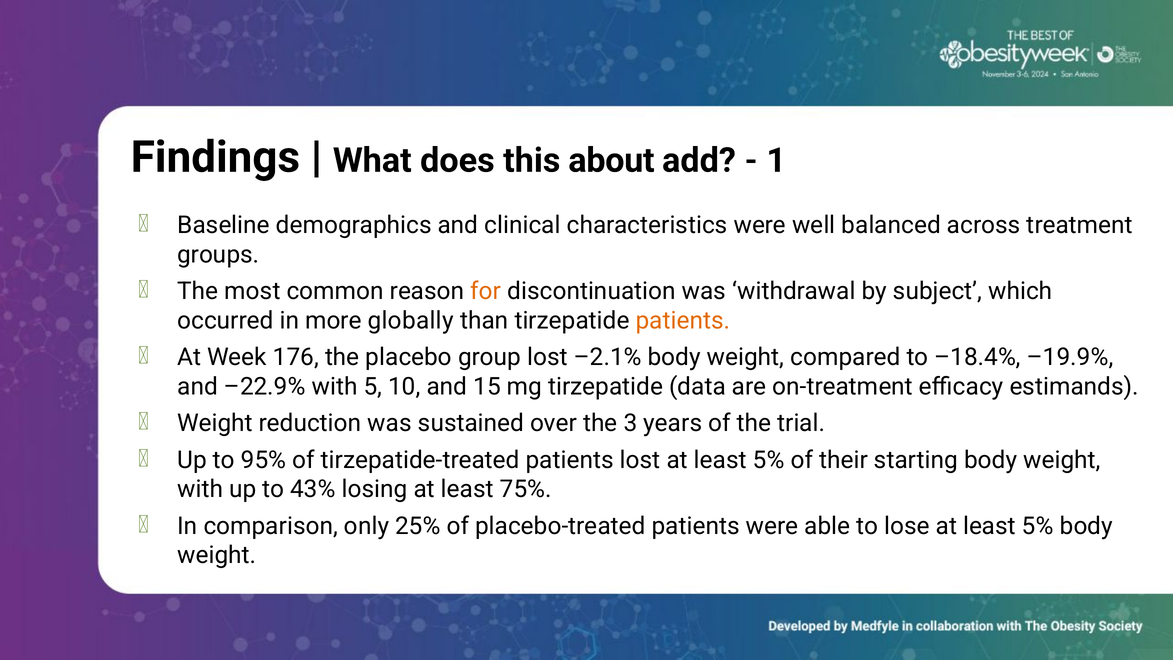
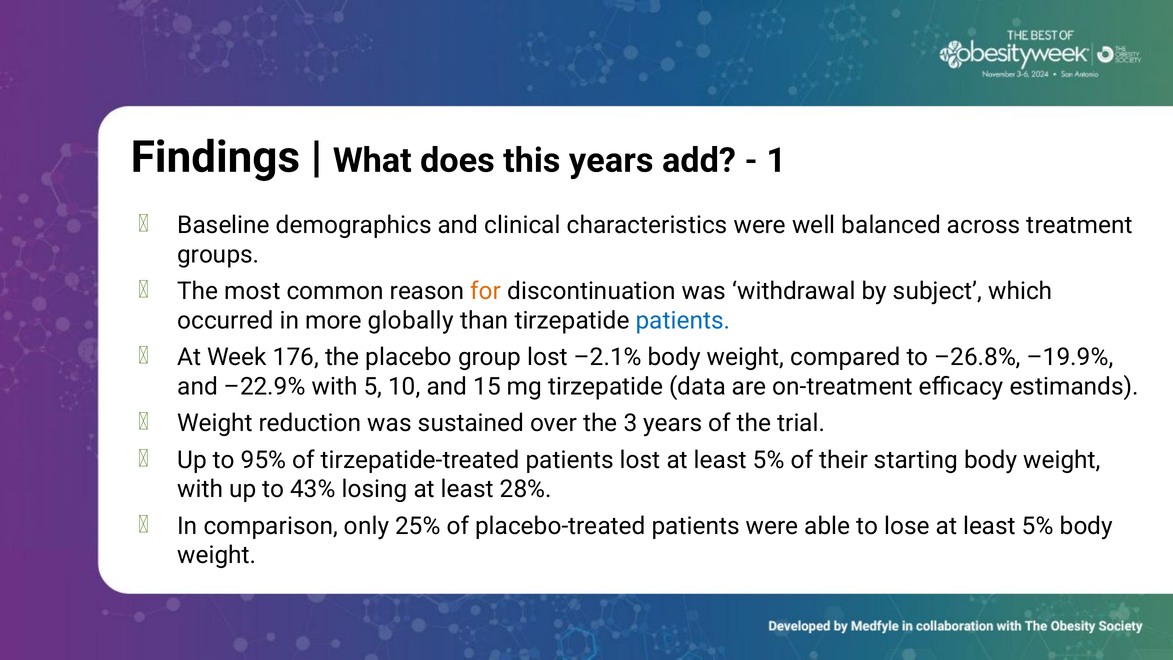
this about: about -> years
patients at (683, 320) colour: orange -> blue
–18.4%: –18.4% -> –26.8%
75%: 75% -> 28%
